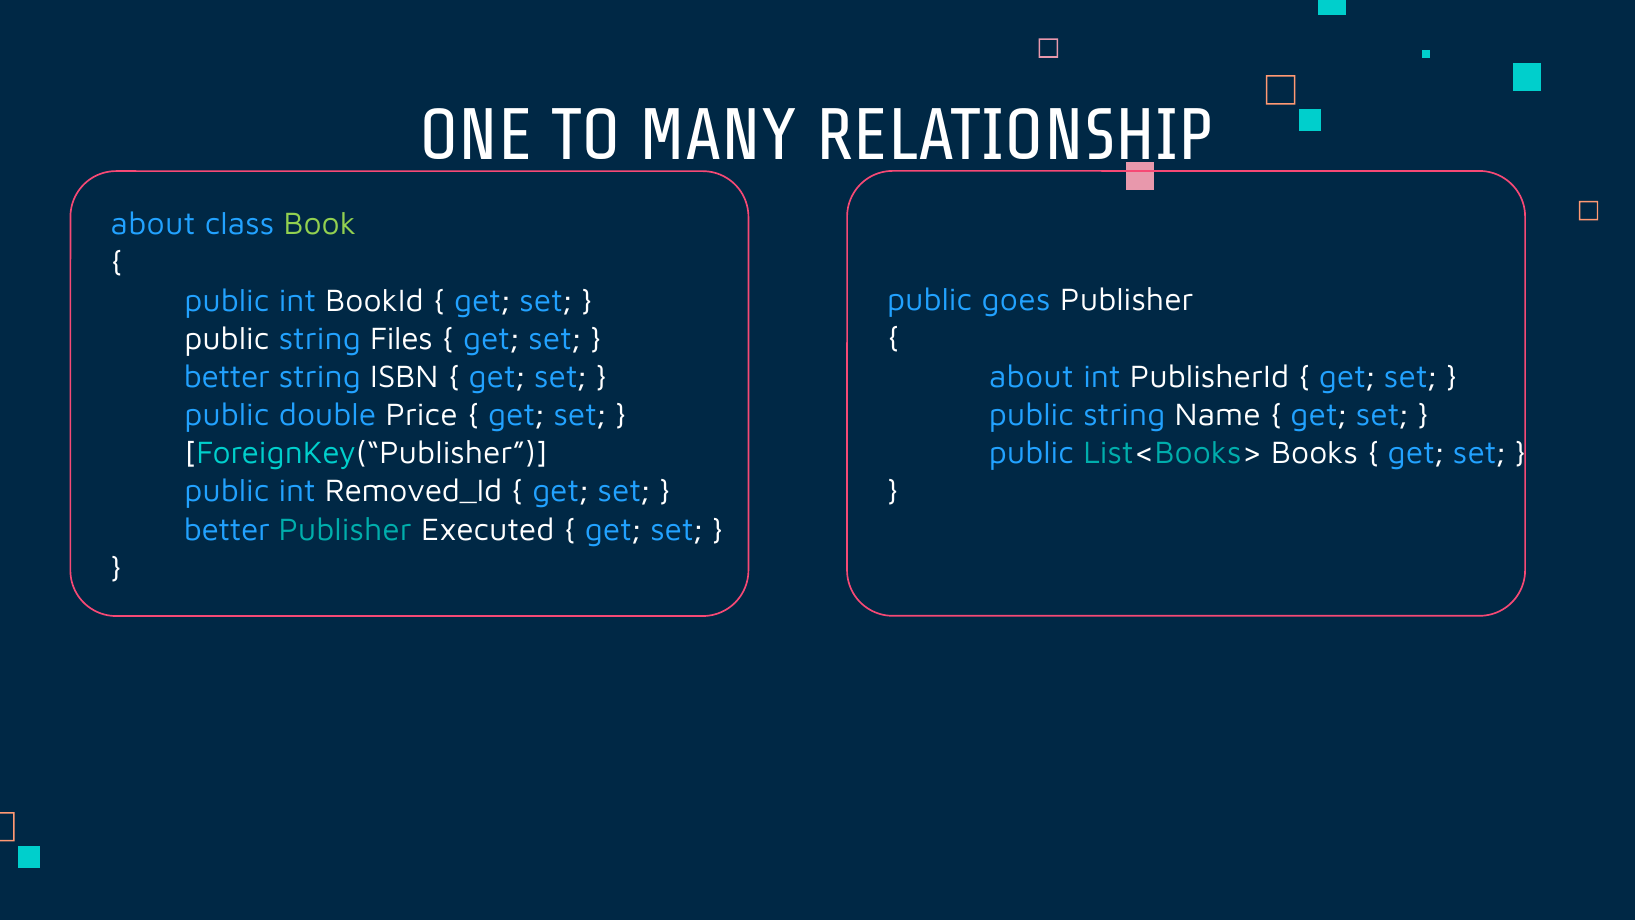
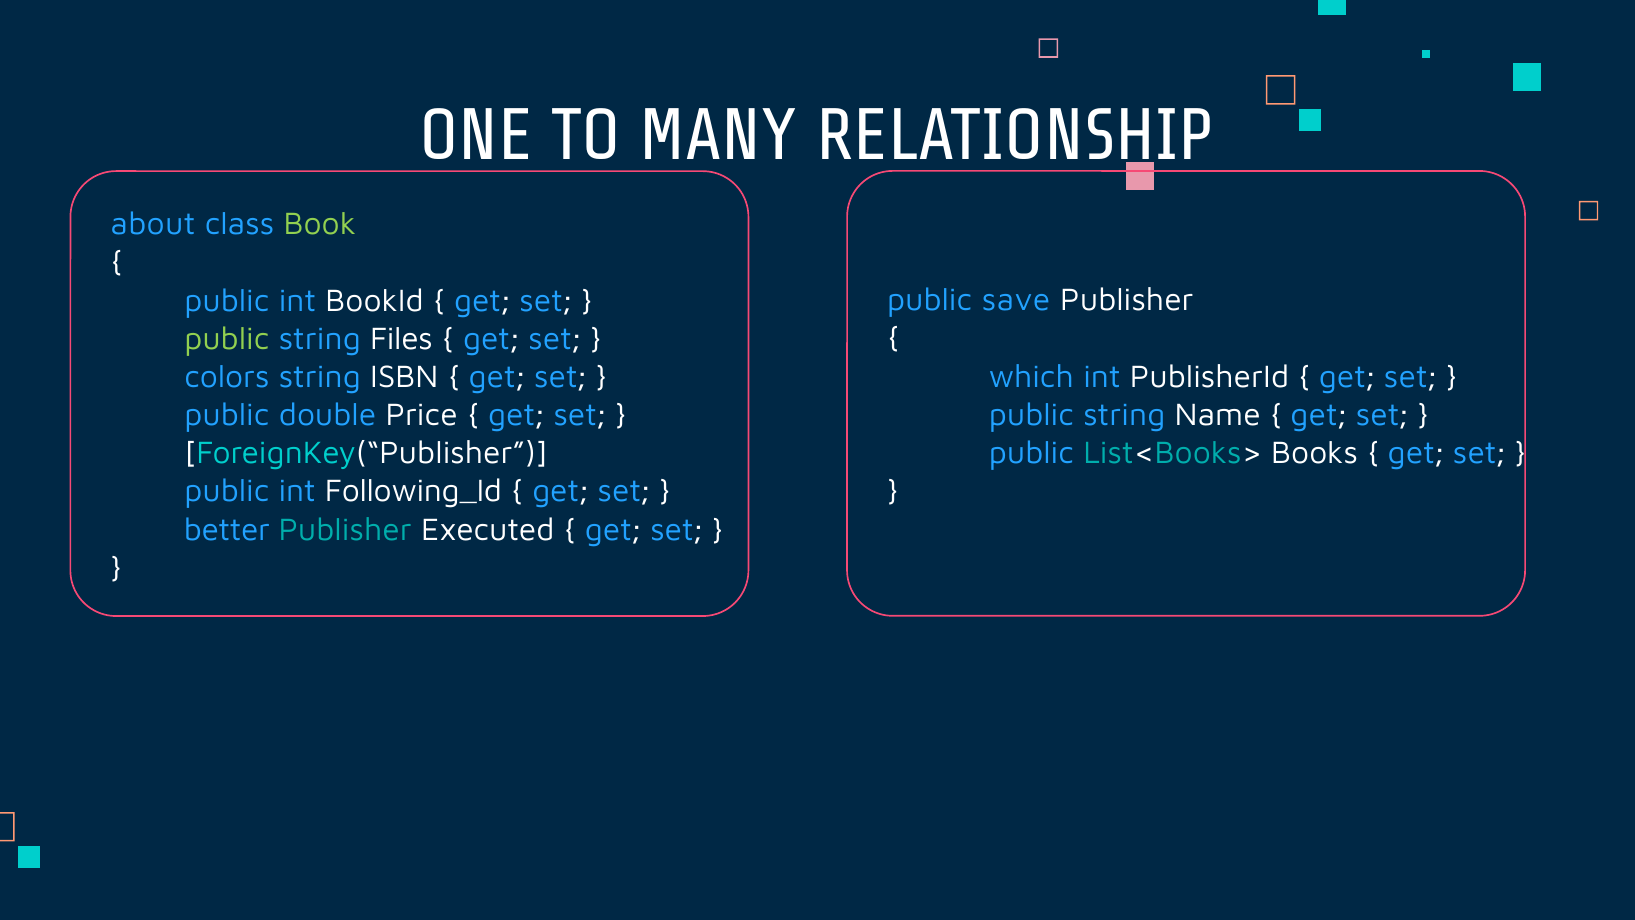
goes: goes -> save
public at (227, 339) colour: white -> light green
about at (1031, 377): about -> which
better at (227, 377): better -> colors
Removed_Id: Removed_Id -> Following_Id
